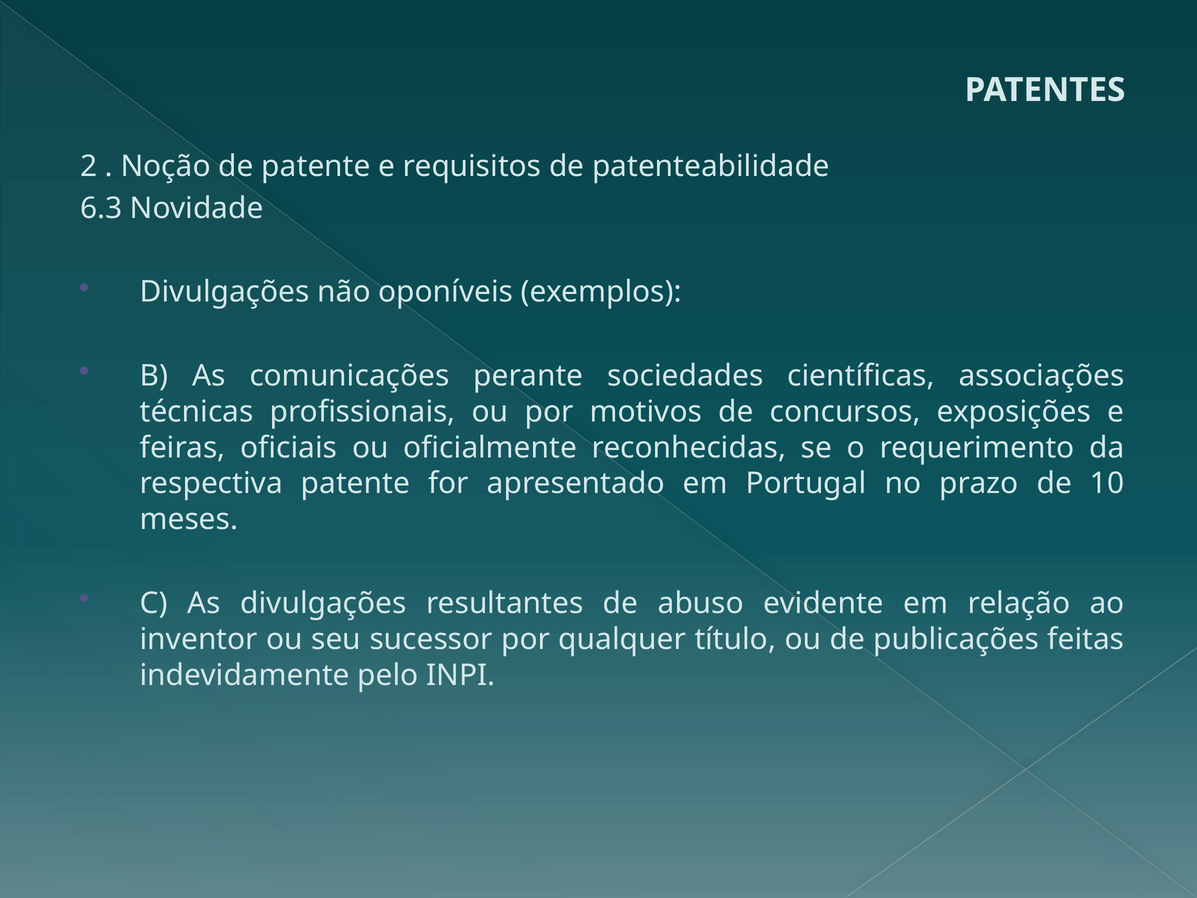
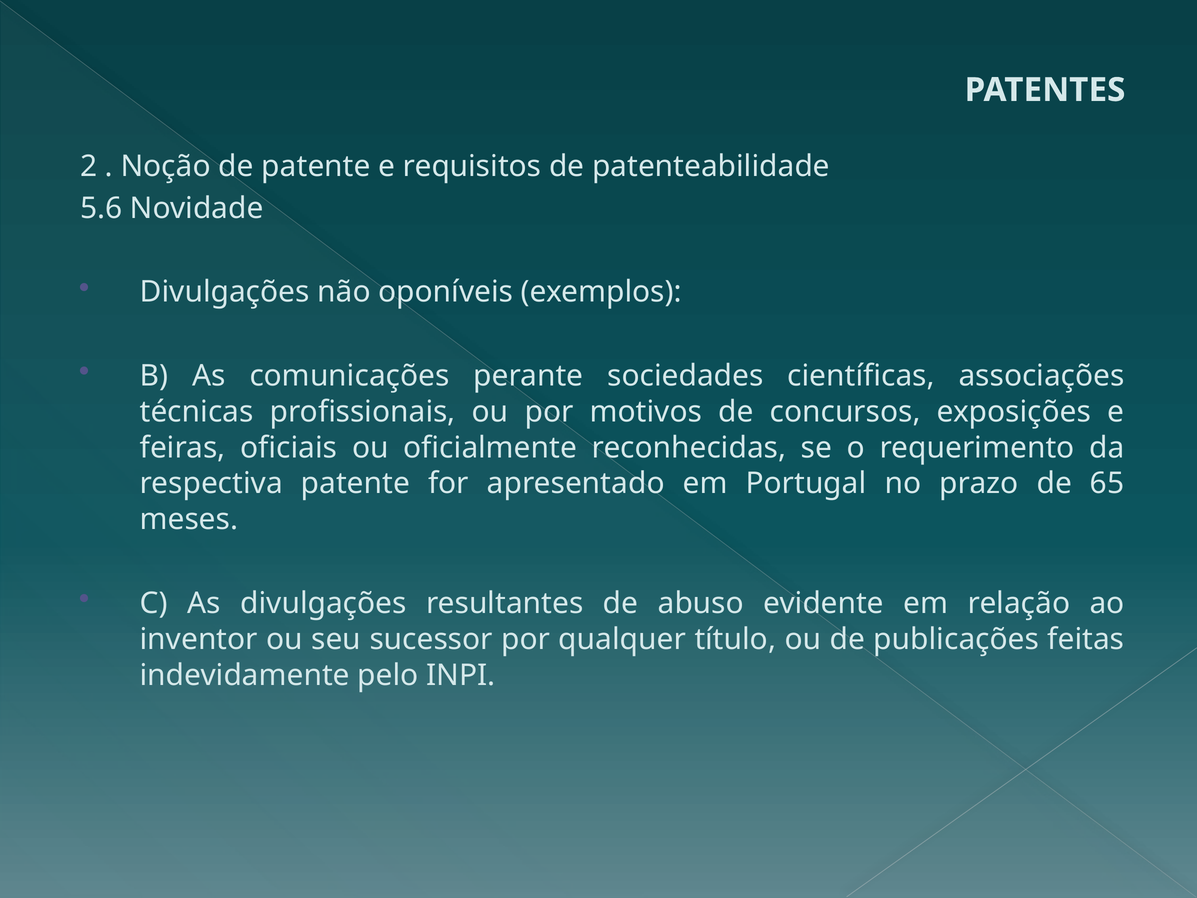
6.3: 6.3 -> 5.6
10: 10 -> 65
